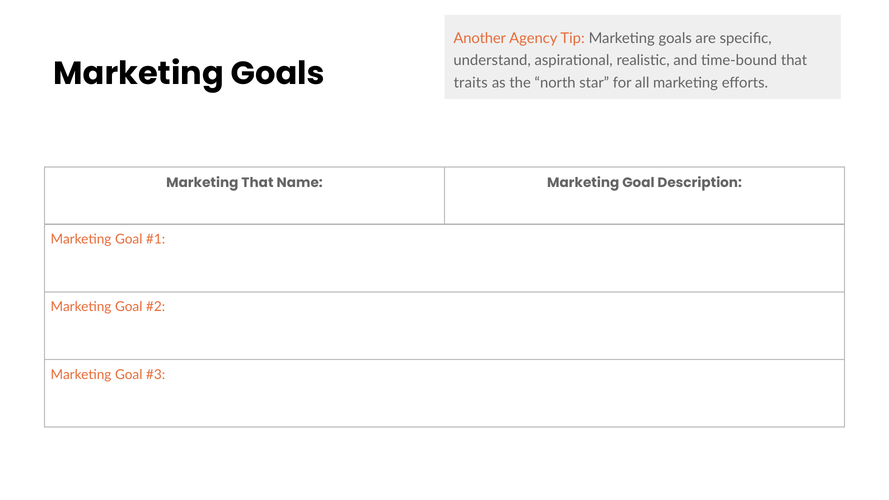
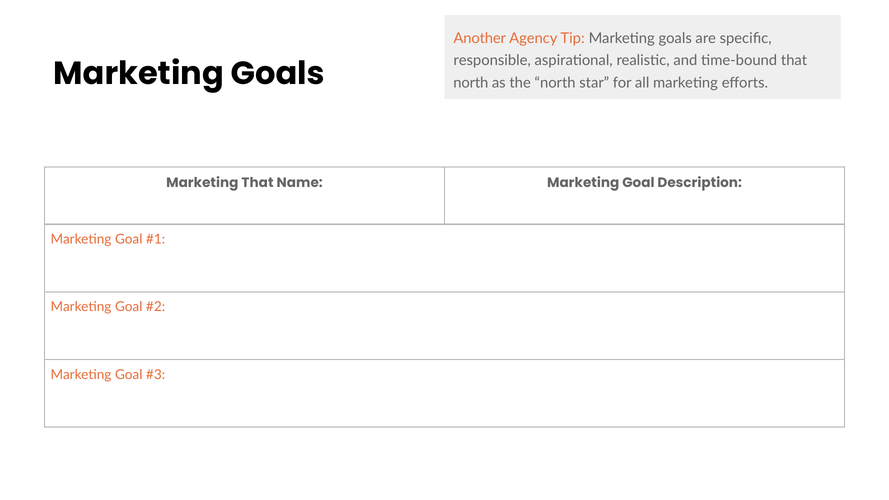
understand: understand -> responsible
traits at (471, 83): traits -> north
